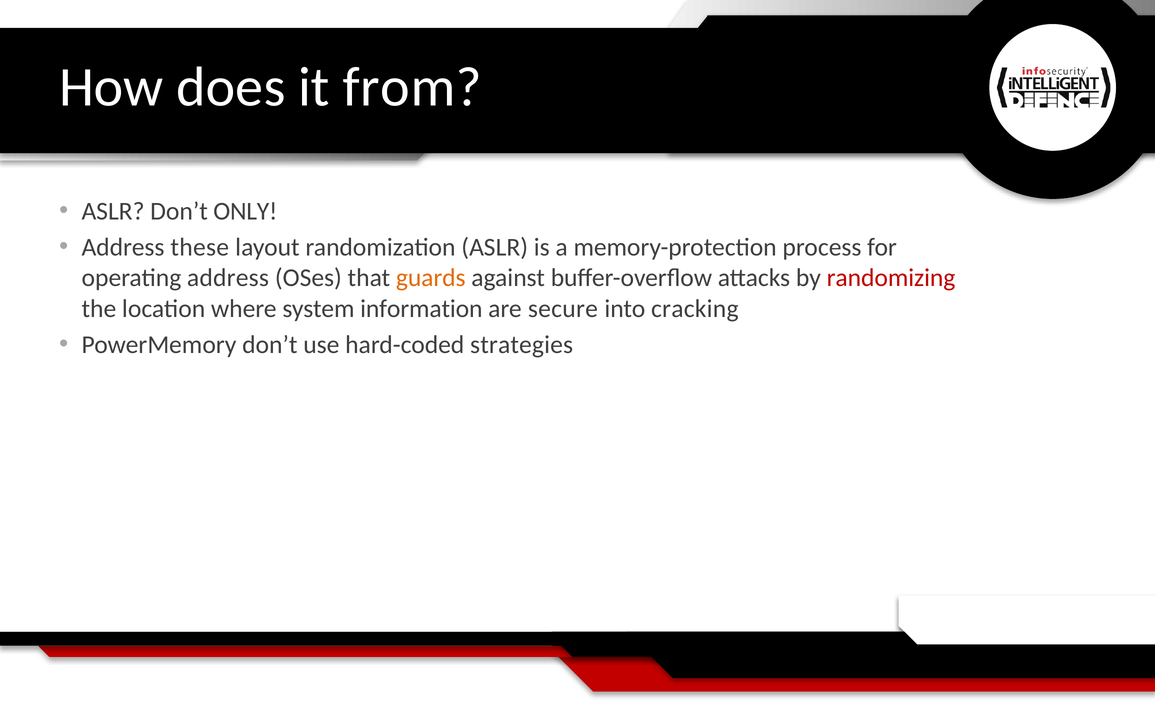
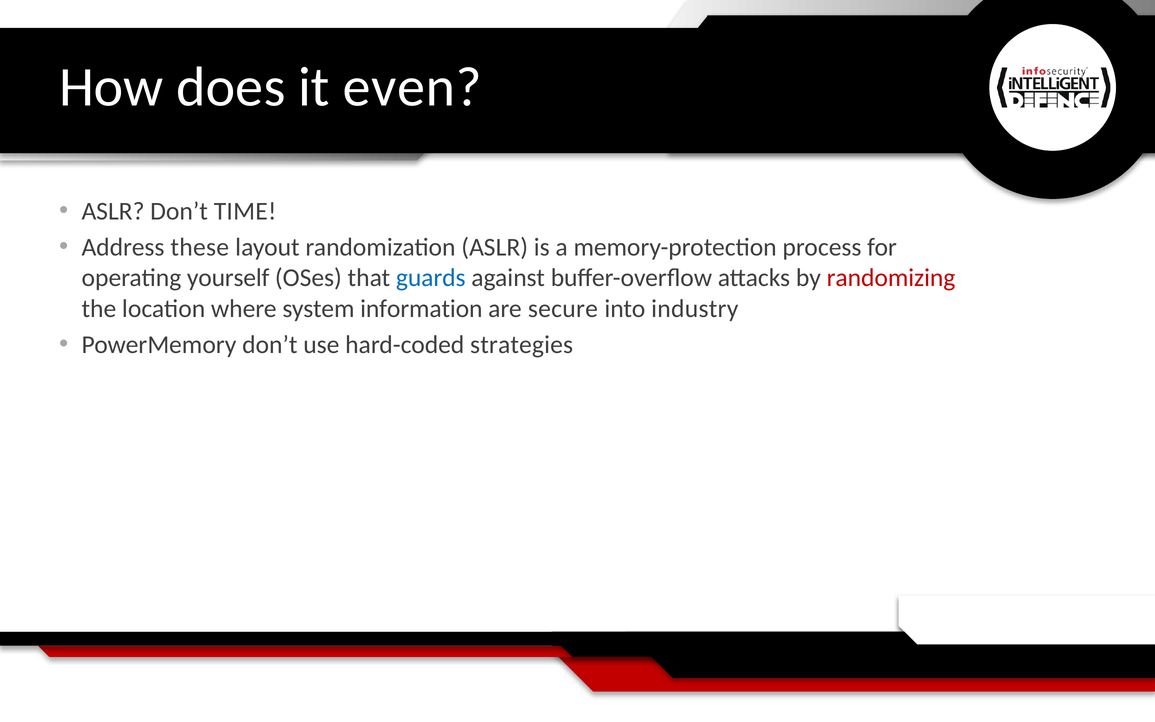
from: from -> even
ONLY: ONLY -> TIME
operating address: address -> yourself
guards colour: orange -> blue
cracking: cracking -> industry
